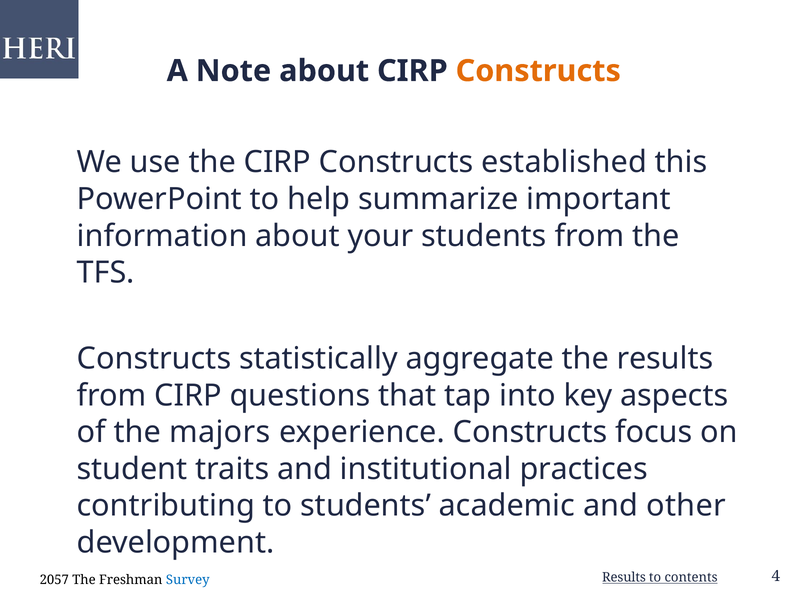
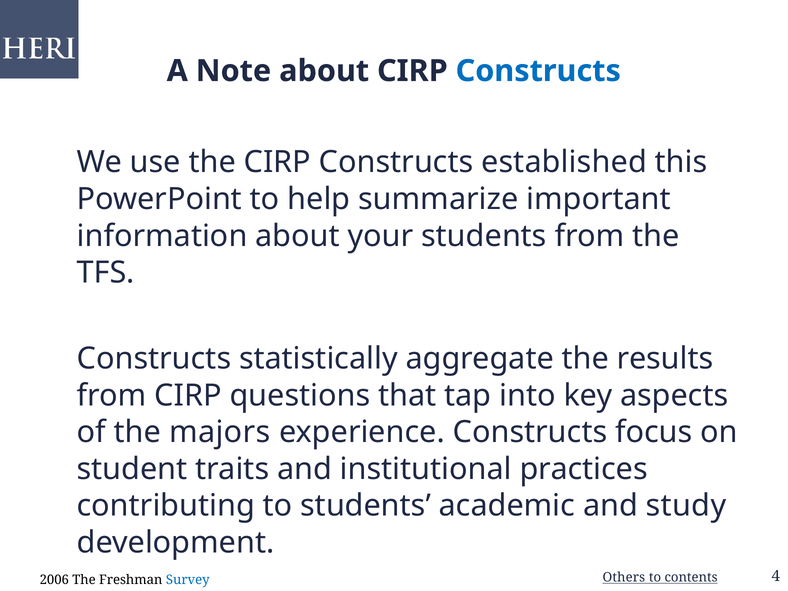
Constructs at (538, 71) colour: orange -> blue
other: other -> study
Results at (624, 577): Results -> Others
2057: 2057 -> 2006
